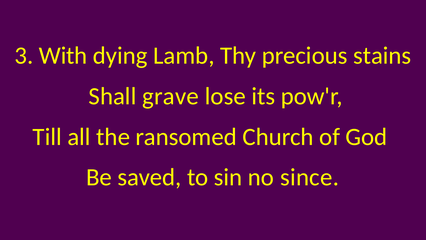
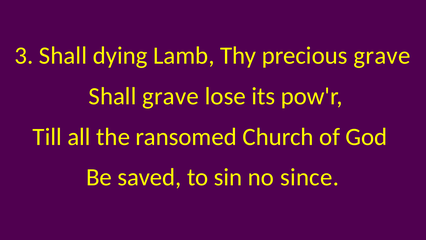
3 With: With -> Shall
precious stains: stains -> grave
